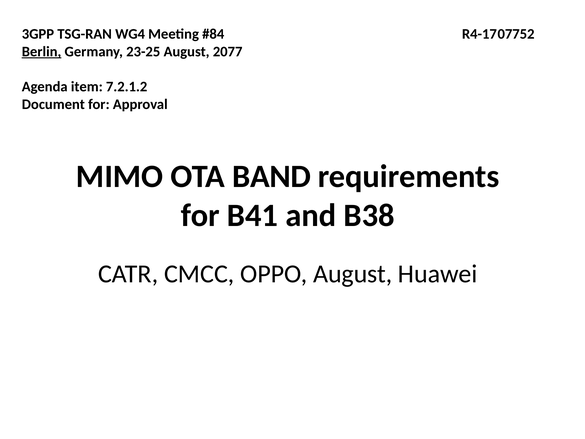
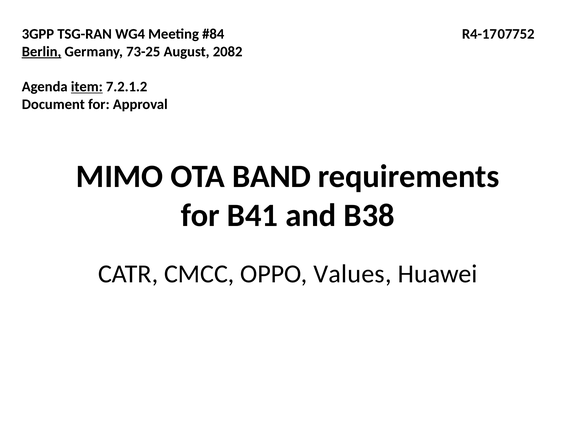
23-25: 23-25 -> 73-25
2077: 2077 -> 2082
item underline: none -> present
OPPO August: August -> Values
